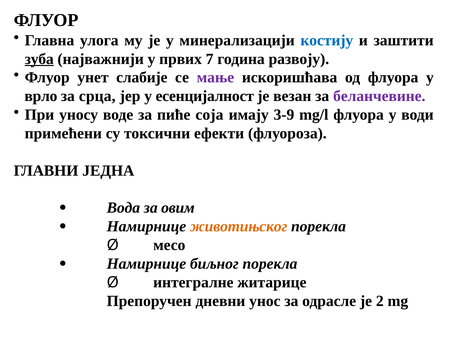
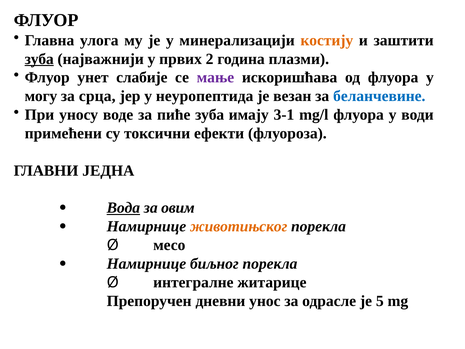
костију colour: blue -> orange
7: 7 -> 2
развоју: развоју -> плазми
врло: врло -> могу
есенцијалност: есенцијалност -> неуропептида
беланчевине colour: purple -> blue
пиће соја: соја -> зуба
3-9: 3-9 -> 3-1
Вода underline: none -> present
2: 2 -> 5
